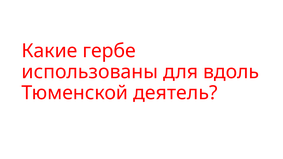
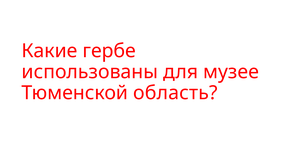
вдоль: вдоль -> музее
деятель: деятель -> область
